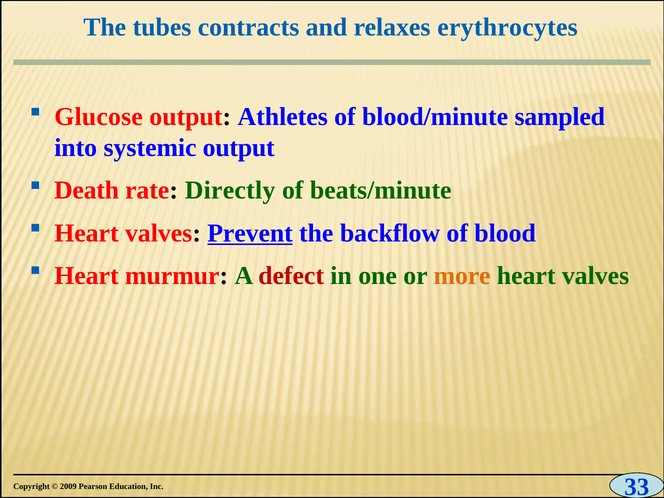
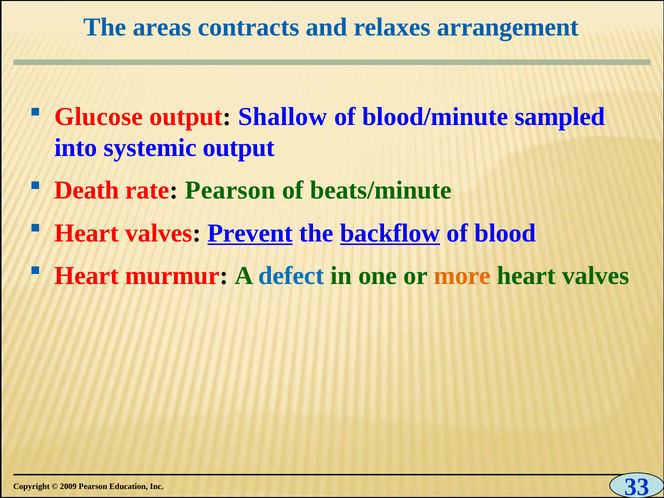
tubes: tubes -> areas
erythrocytes: erythrocytes -> arrangement
Athletes: Athletes -> Shallow
rate Directly: Directly -> Pearson
backflow underline: none -> present
defect colour: red -> blue
